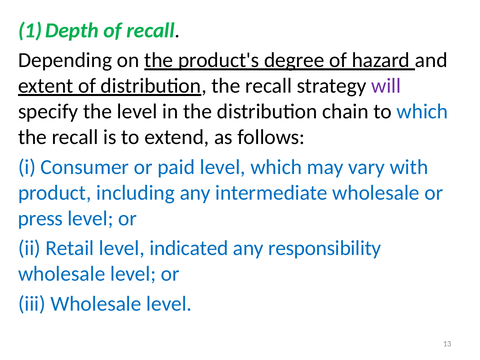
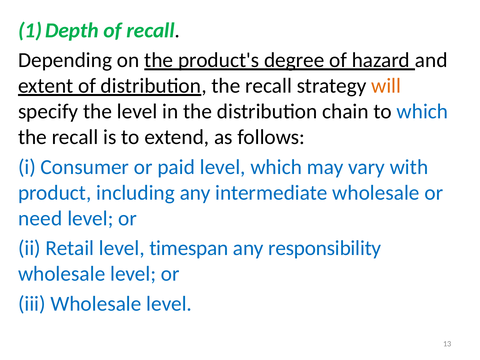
will colour: purple -> orange
press: press -> need
indicated: indicated -> timespan
